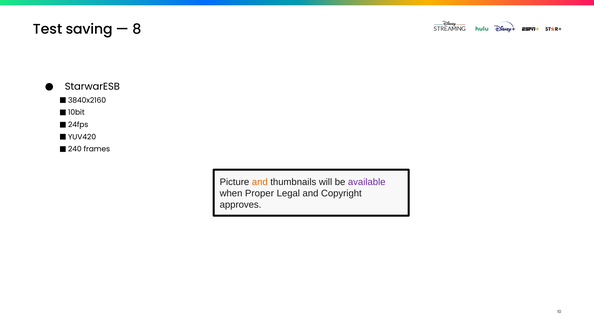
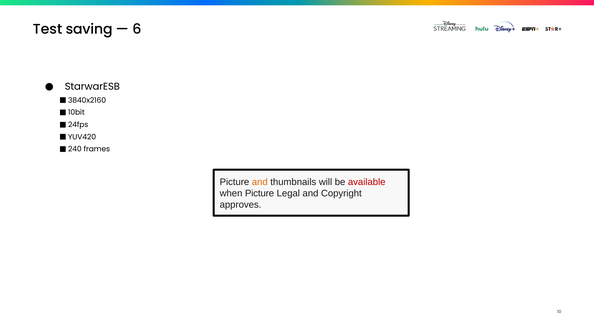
8: 8 -> 6
available colour: purple -> red
when Proper: Proper -> Picture
